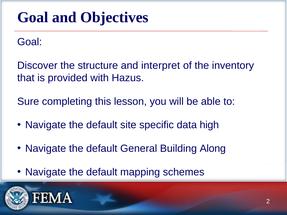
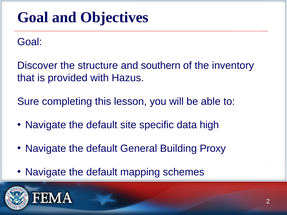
interpret: interpret -> southern
Along: Along -> Proxy
